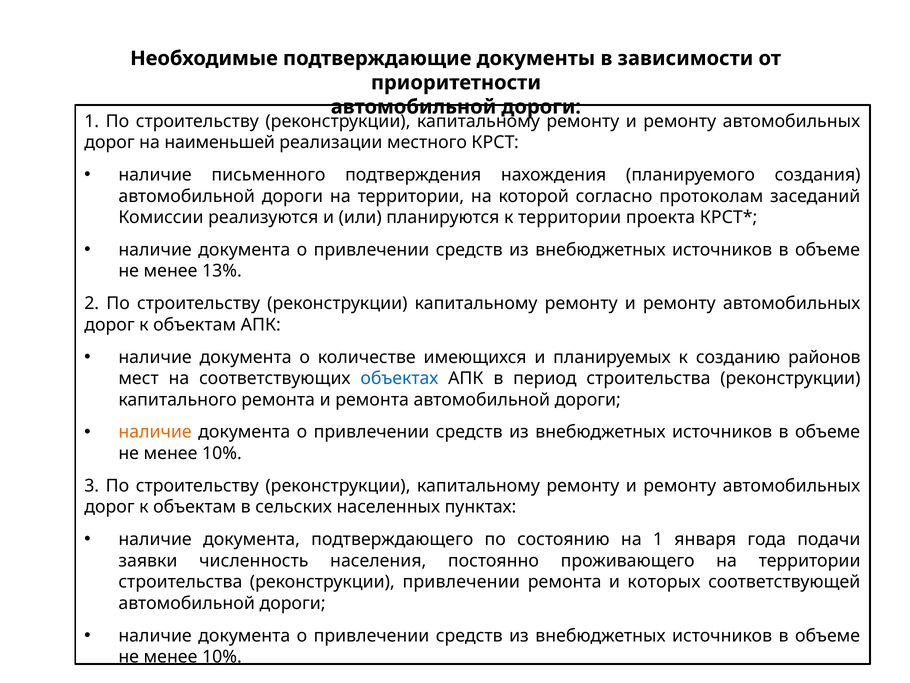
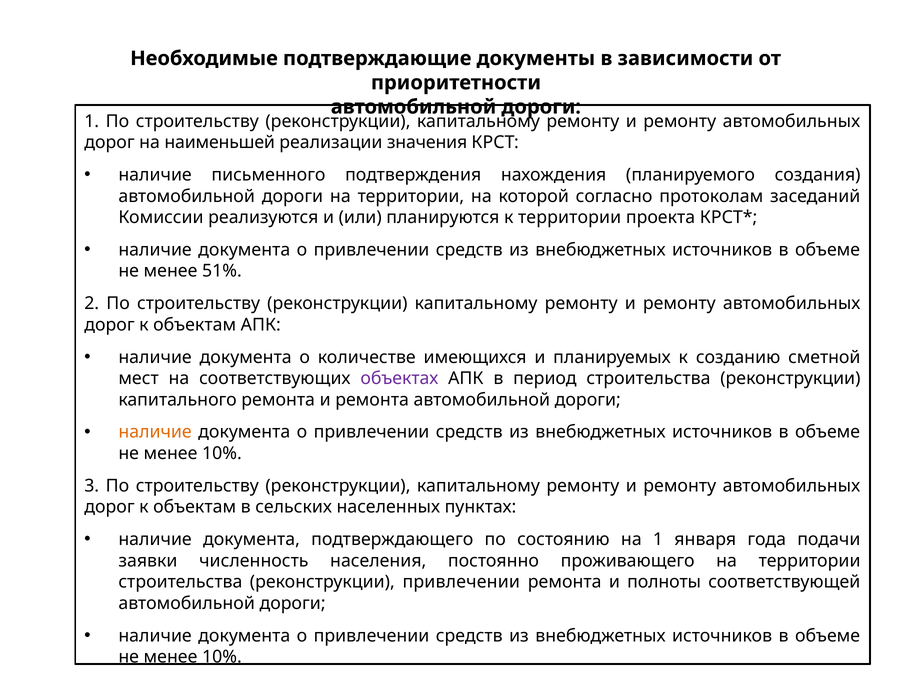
местного: местного -> значения
13%: 13% -> 51%
районов: районов -> сметной
объектах colour: blue -> purple
которых: которых -> полноты
